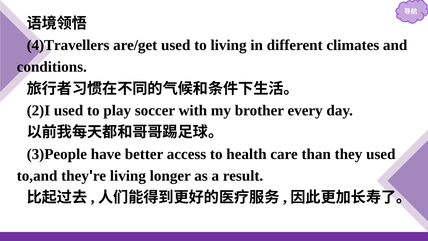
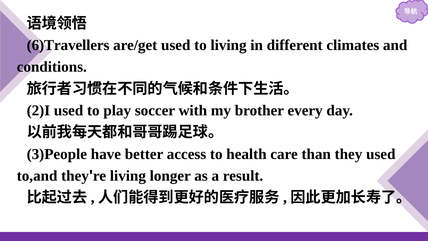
4)Travellers: 4)Travellers -> 6)Travellers
